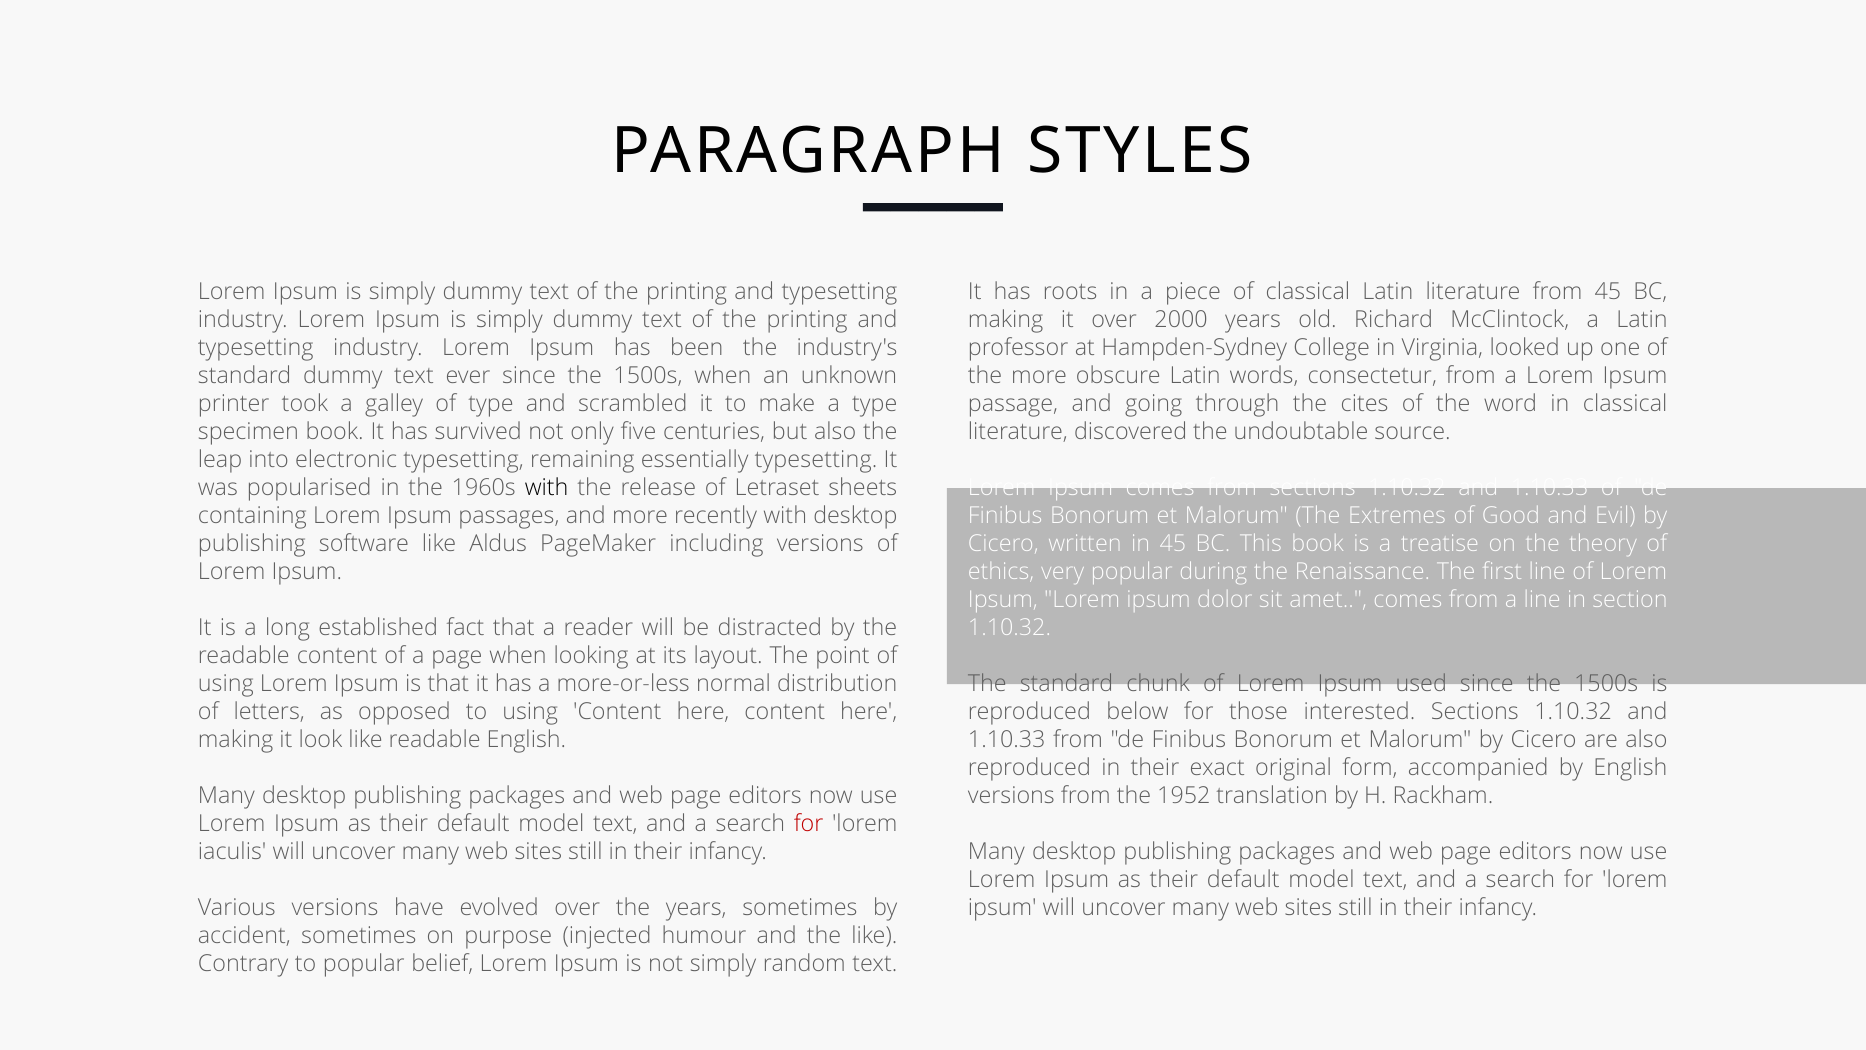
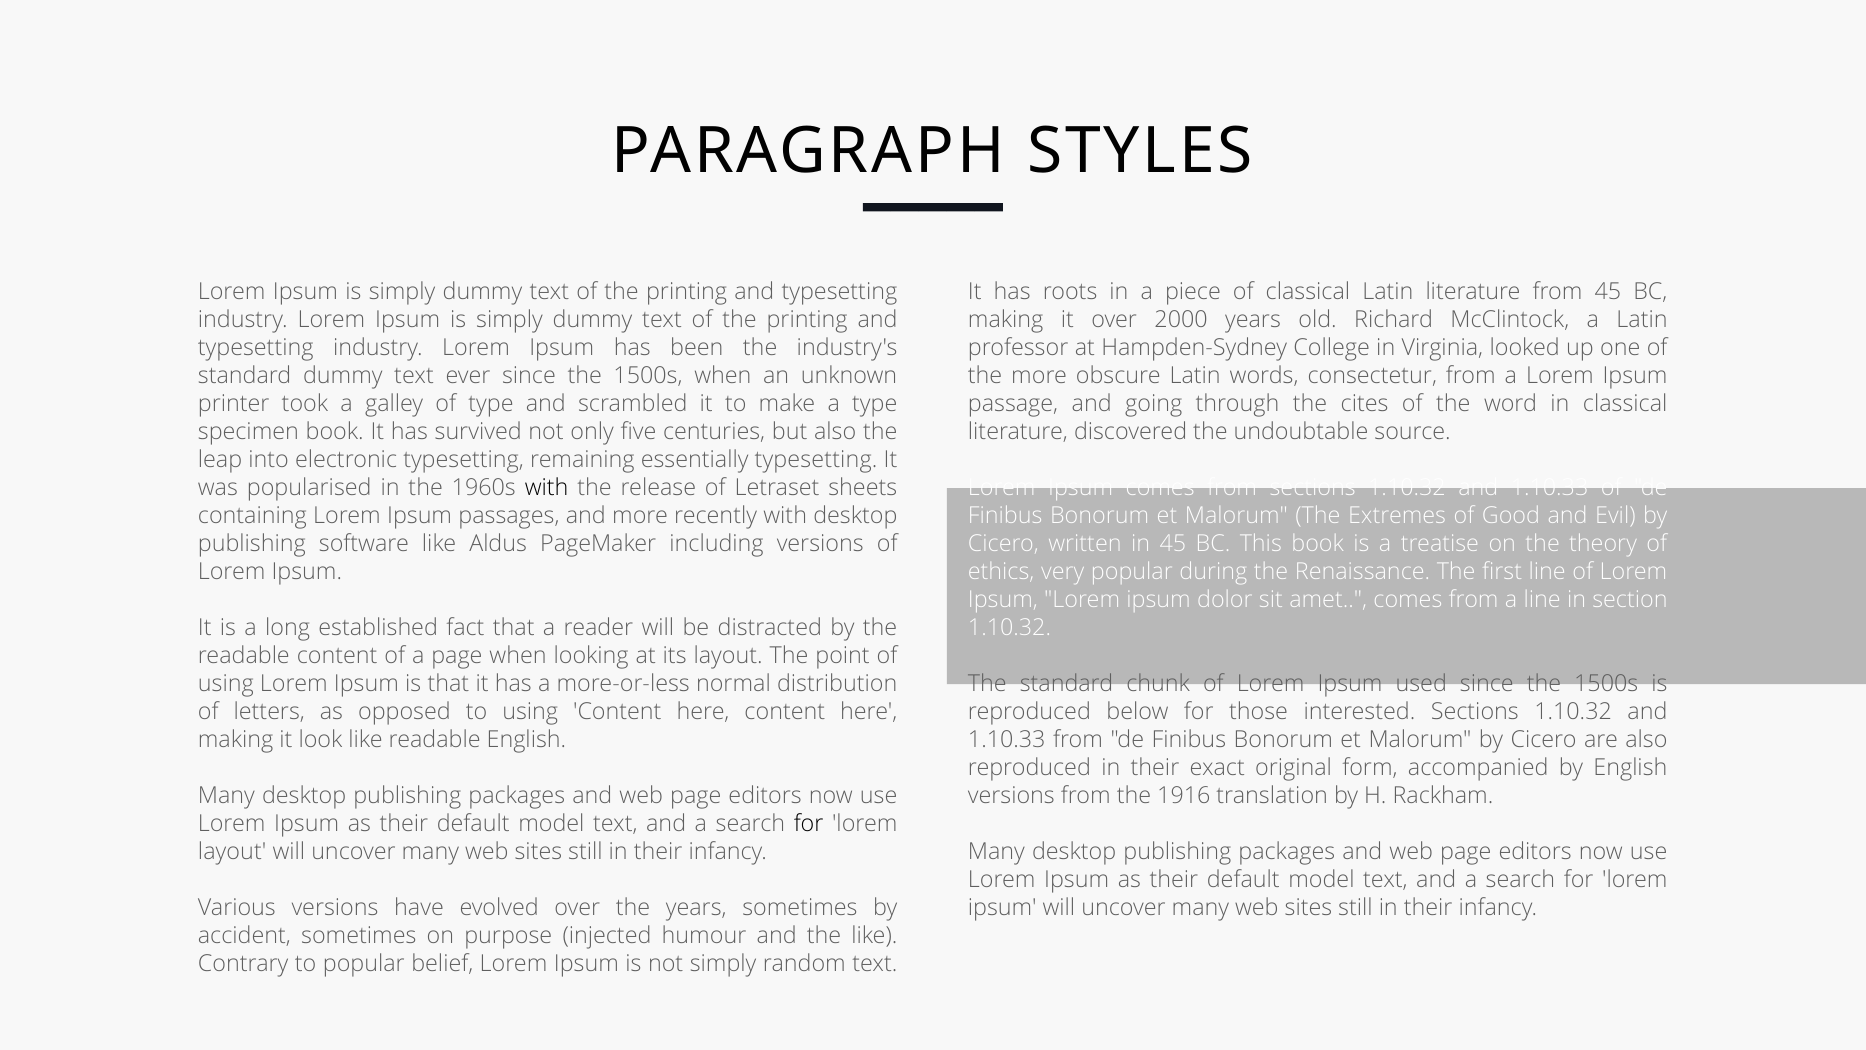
1952: 1952 -> 1916
for at (809, 824) colour: red -> black
iaculis at (232, 852): iaculis -> layout
